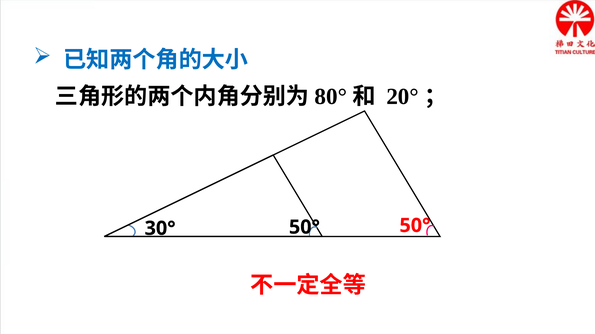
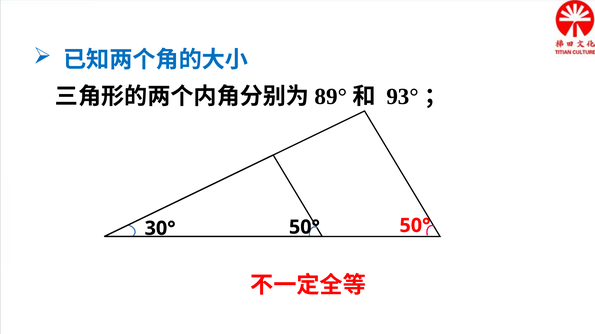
80°: 80° -> 89°
20°: 20° -> 93°
